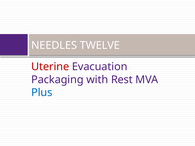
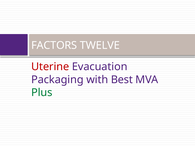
NEEDLES: NEEDLES -> FACTORS
Rest: Rest -> Best
Plus colour: blue -> green
